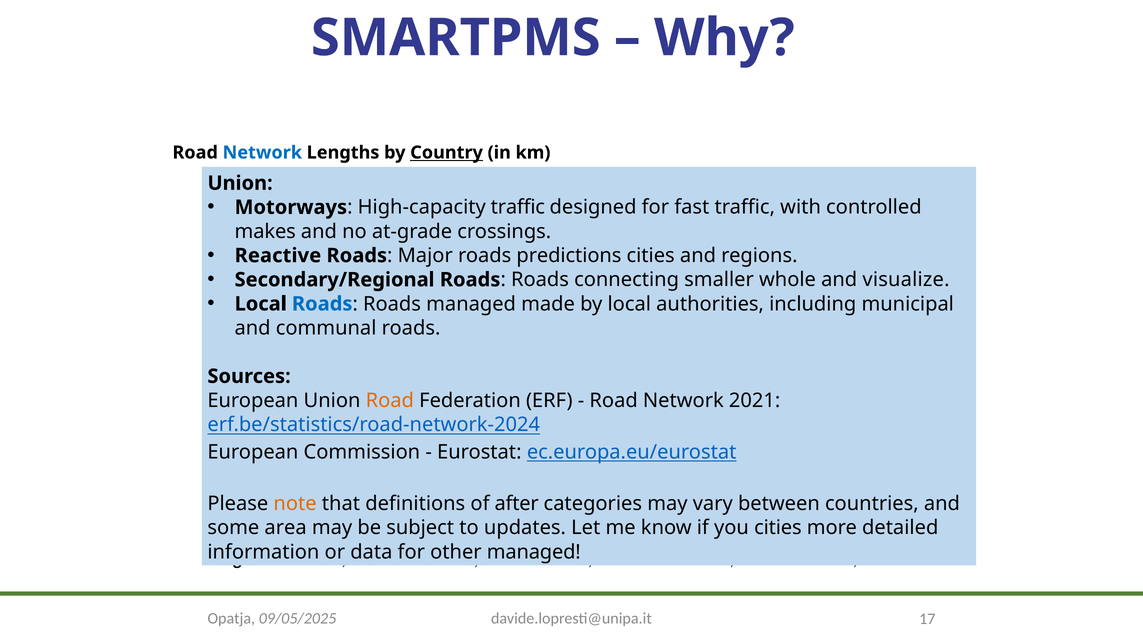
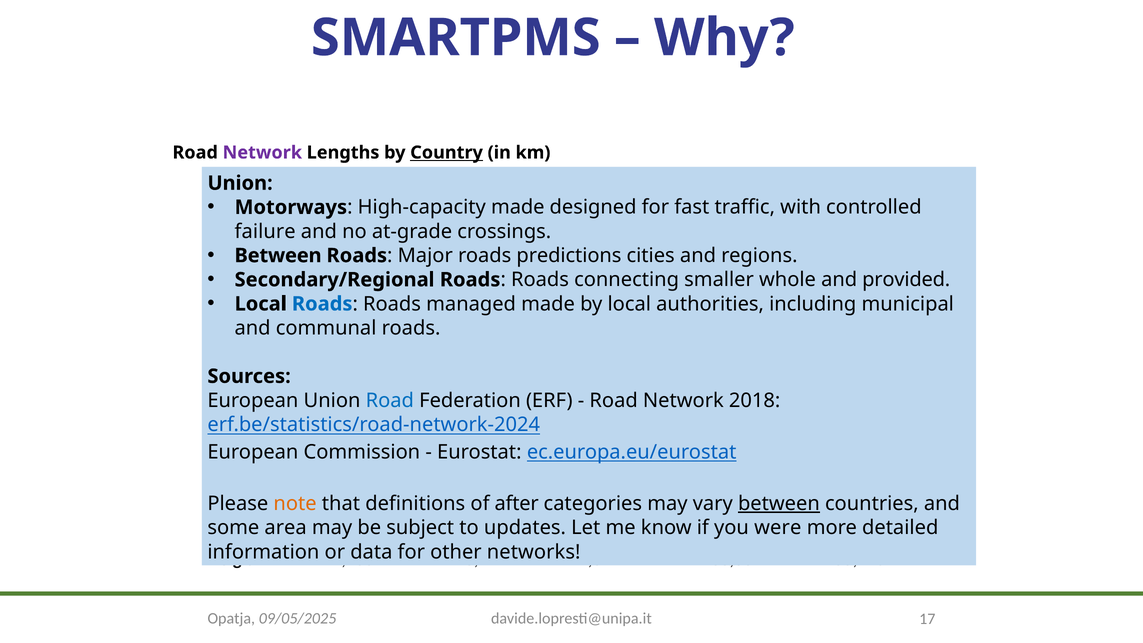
Network at (262, 153) colour: blue -> purple
traffic at (518, 207): traffic -> made
makes: makes -> failure
Reactive at (278, 256): Reactive -> Between
visualize: visualize -> provided
Road at (390, 400) colour: orange -> blue
2021: 2021 -> 2018
between at (779, 504) underline: none -> present
cities at (778, 528): cities -> were
managed at (534, 552): managed -> networks
